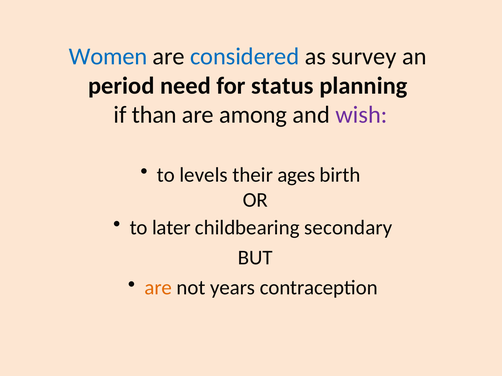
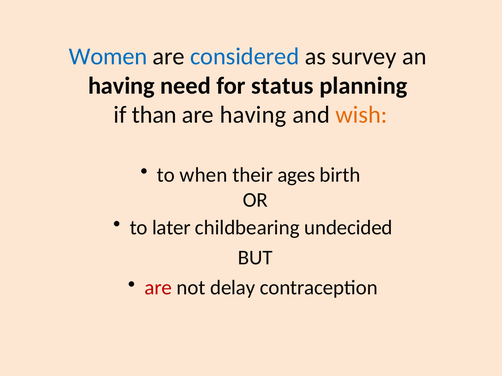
period at (121, 86): period -> having
are among: among -> having
wish colour: purple -> orange
levels: levels -> when
secondary: secondary -> undecided
are at (158, 288) colour: orange -> red
years: years -> delay
